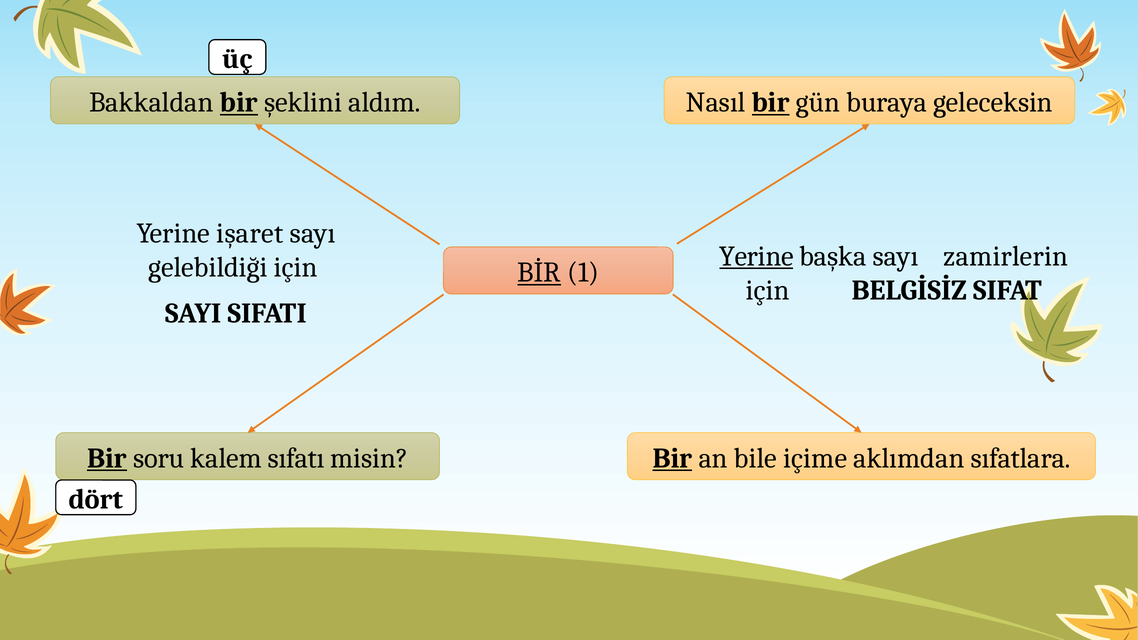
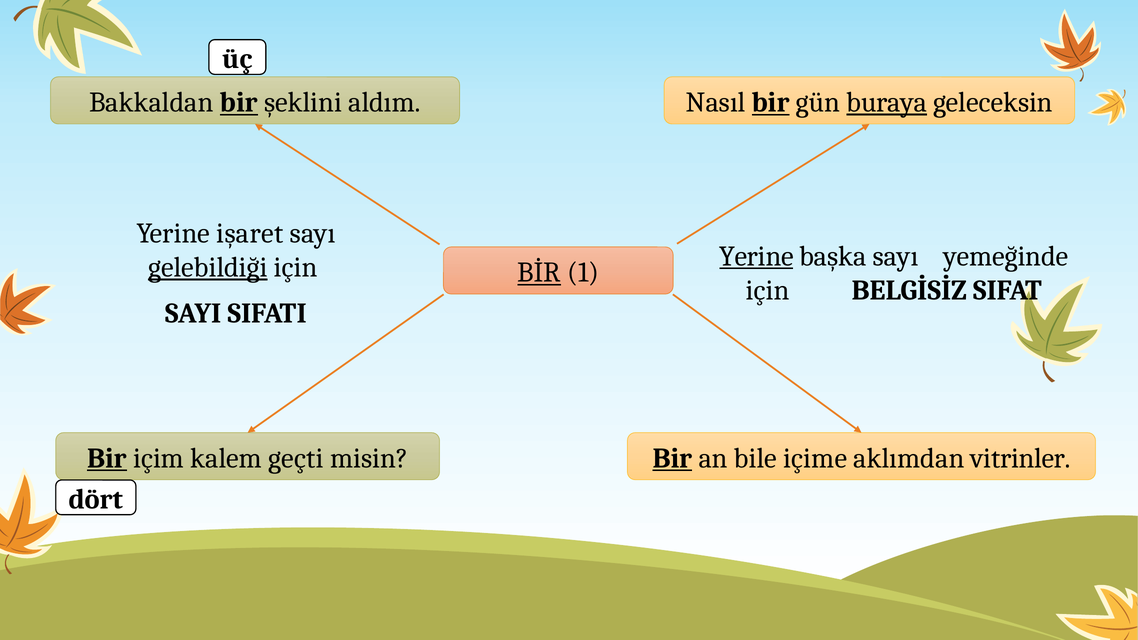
buraya underline: none -> present
zamirlerin: zamirlerin -> yemeğinde
gelebildiği underline: none -> present
soru: soru -> içim
sıfatı: sıfatı -> geçti
sıfatlara: sıfatlara -> vitrinler
